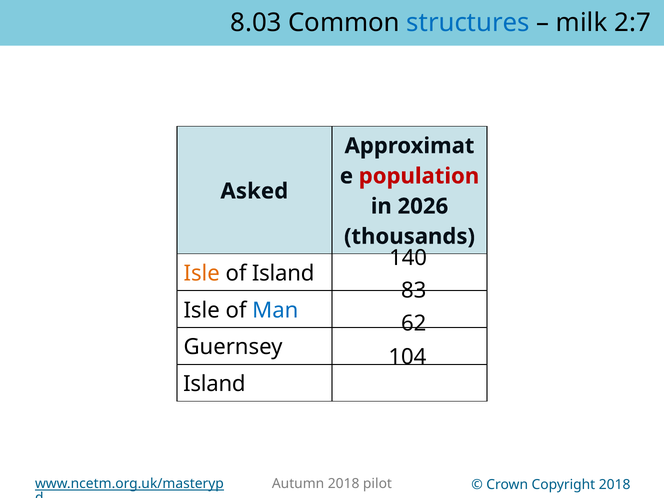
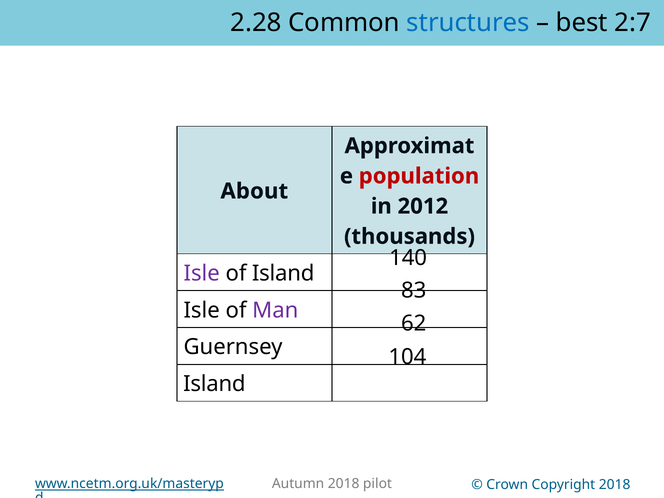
8.03: 8.03 -> 2.28
milk: milk -> best
Asked: Asked -> About
2026: 2026 -> 2012
Isle at (202, 273) colour: orange -> purple
Man colour: blue -> purple
